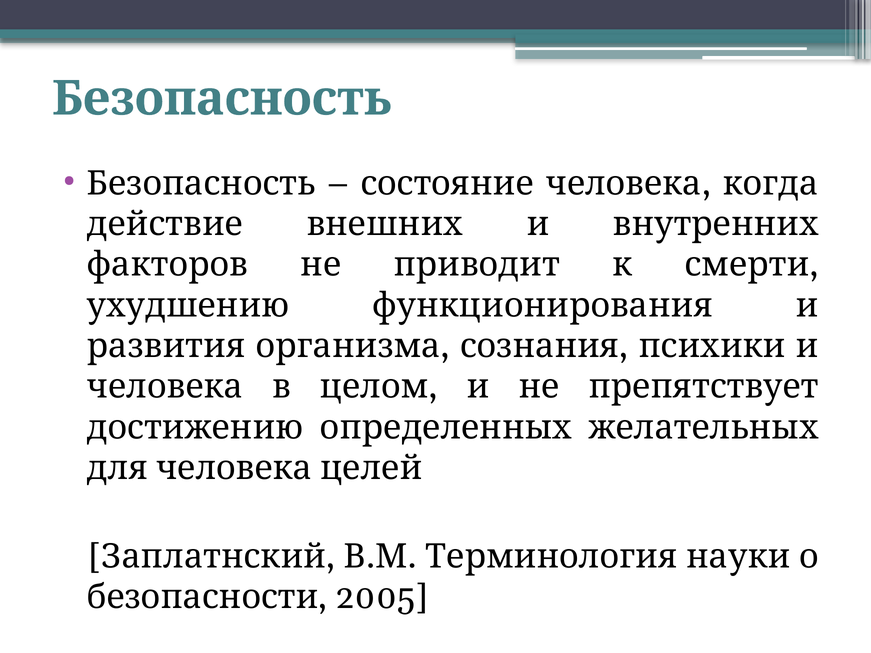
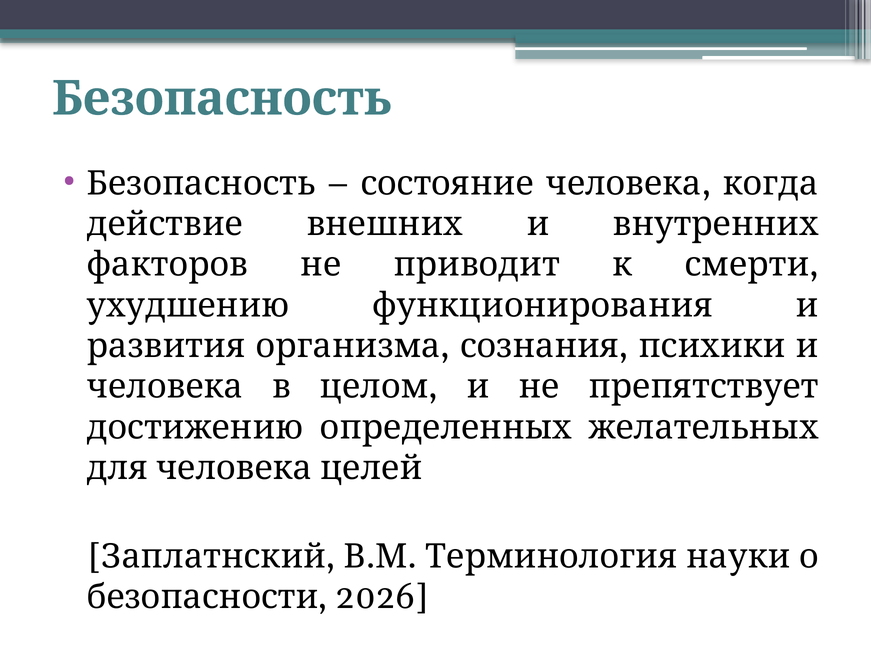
2005: 2005 -> 2026
